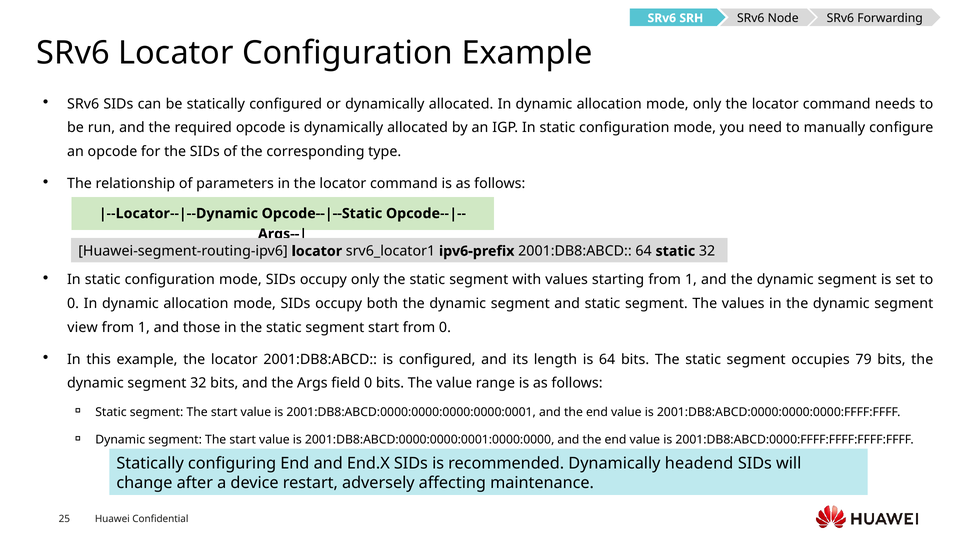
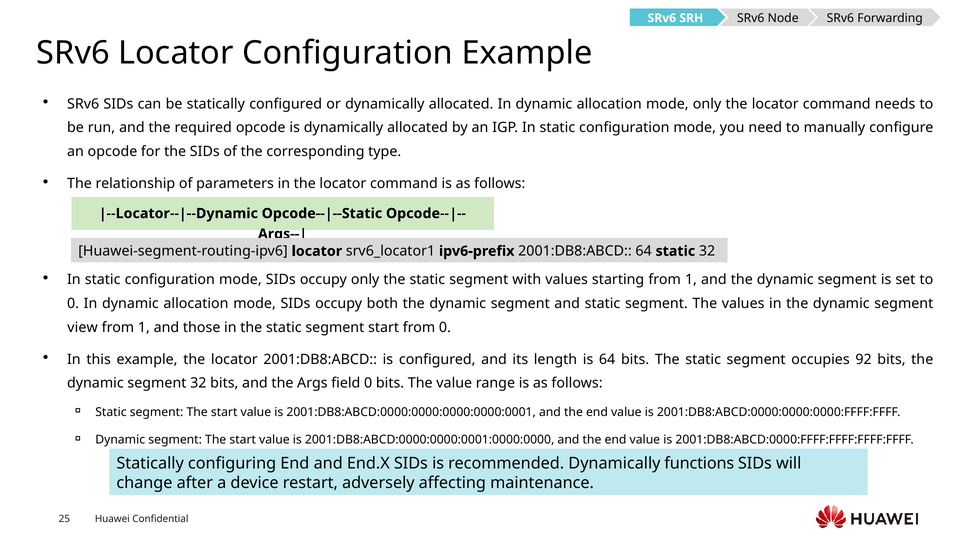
79: 79 -> 92
headend: headend -> functions
